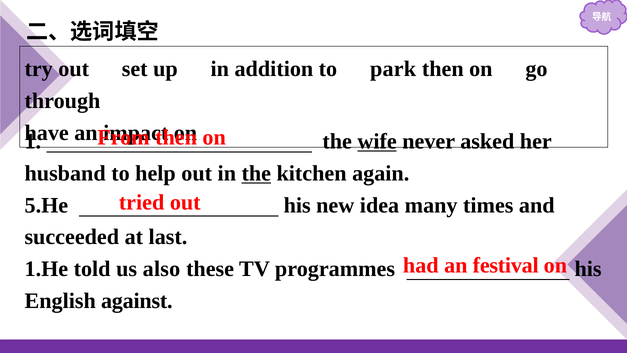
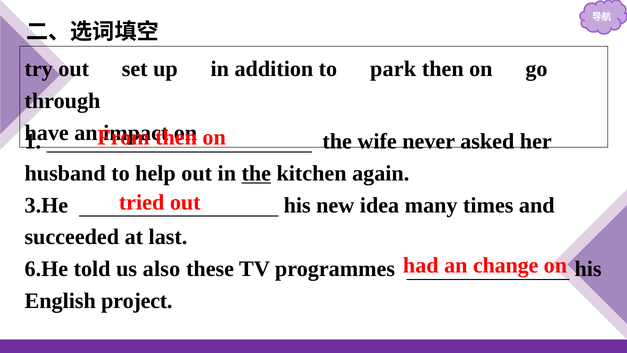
wife underline: present -> none
5.He: 5.He -> 3.He
festival: festival -> change
1.He: 1.He -> 6.He
against: against -> project
